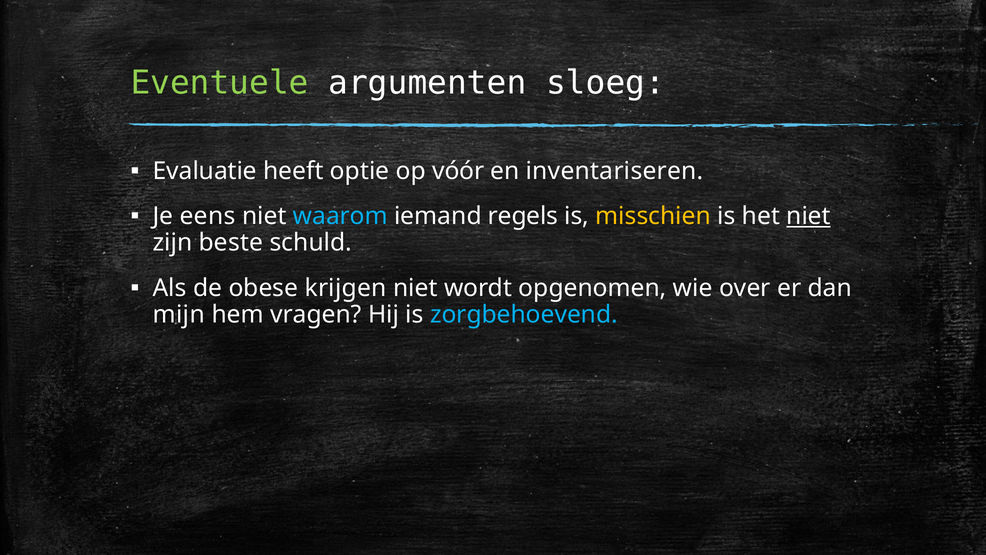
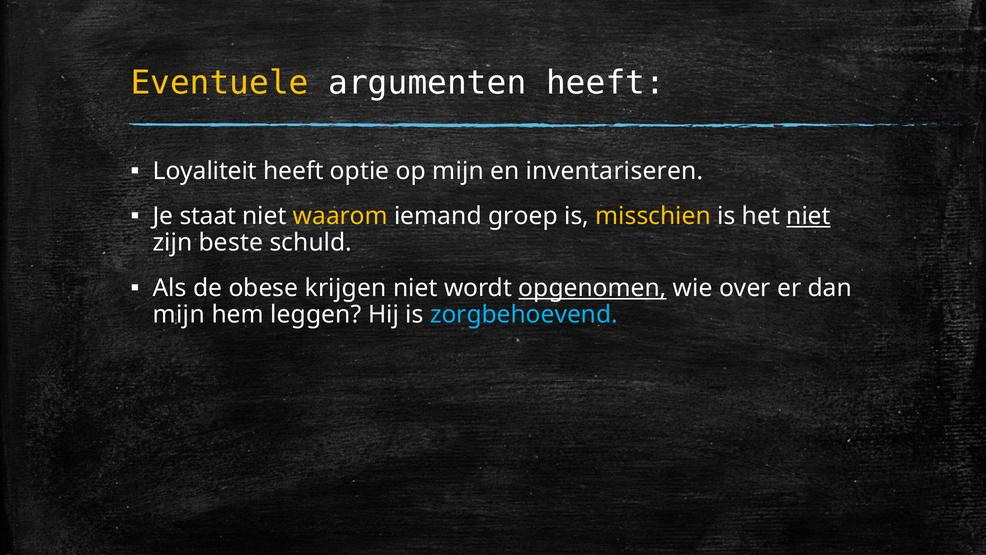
Eventuele colour: light green -> yellow
argumenten sloeg: sloeg -> heeft
Evaluatie: Evaluatie -> Loyaliteit
op vóór: vóór -> mijn
eens: eens -> staat
waarom colour: light blue -> yellow
regels: regels -> groep
opgenomen underline: none -> present
vragen: vragen -> leggen
